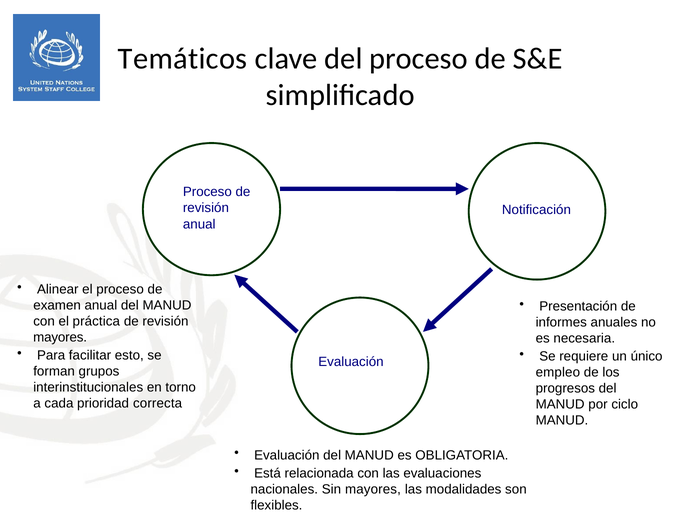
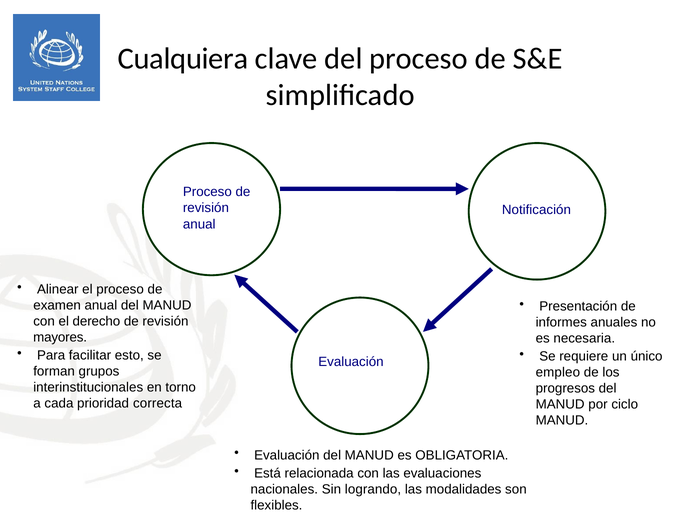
Temáticos: Temáticos -> Cualquiera
práctica: práctica -> derecho
Sin mayores: mayores -> logrando
